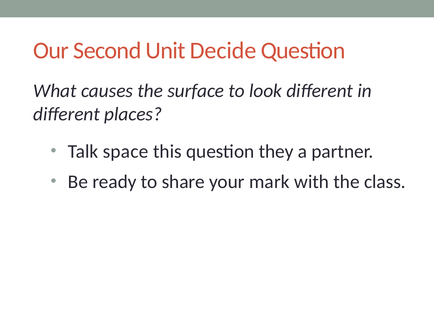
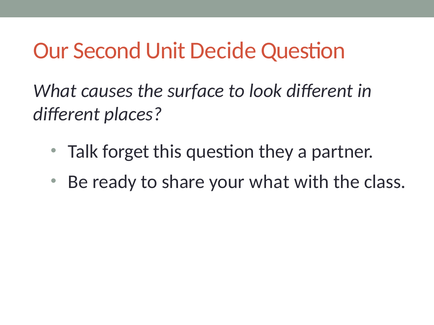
space: space -> forget
your mark: mark -> what
